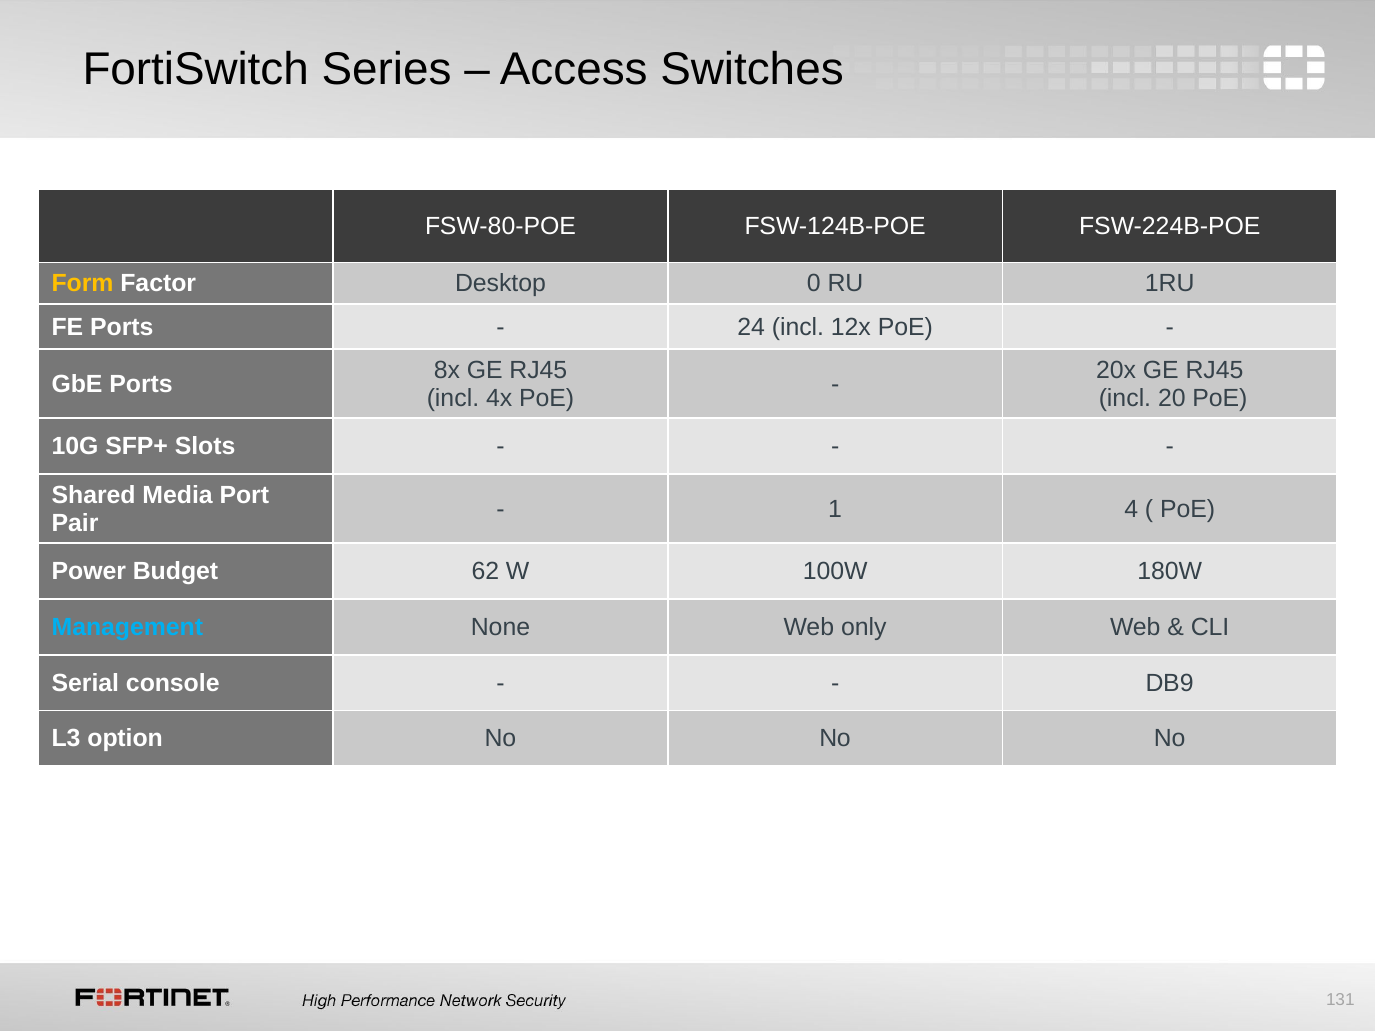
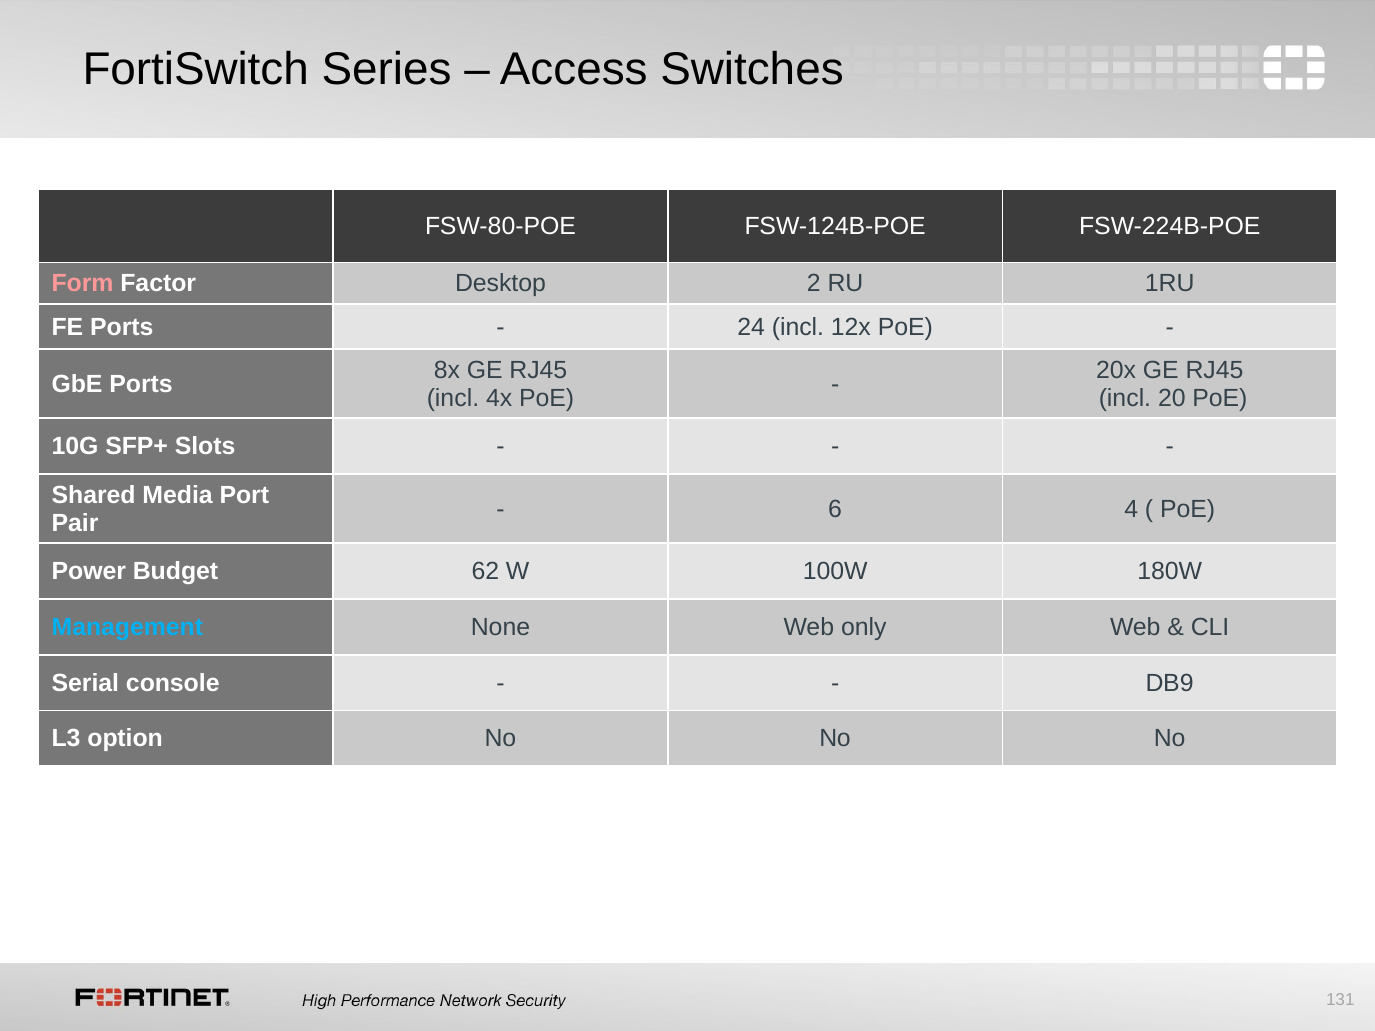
Form colour: yellow -> pink
0: 0 -> 2
1: 1 -> 6
